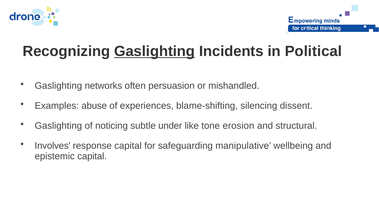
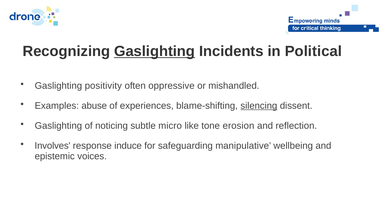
networks: networks -> positivity
persuasion: persuasion -> oppressive
silencing underline: none -> present
under: under -> micro
structural: structural -> reflection
response capital: capital -> induce
epistemic capital: capital -> voices
